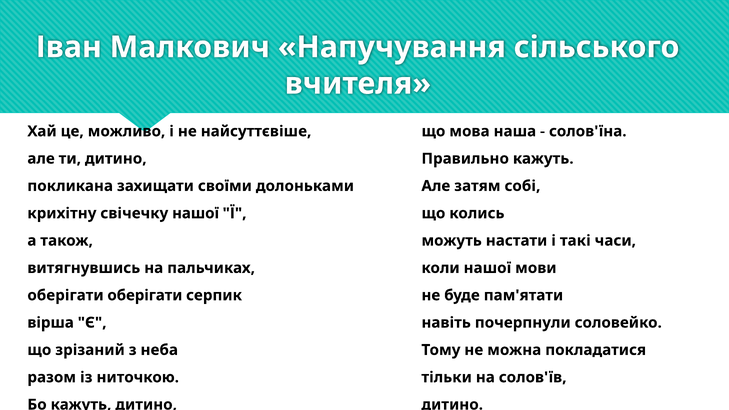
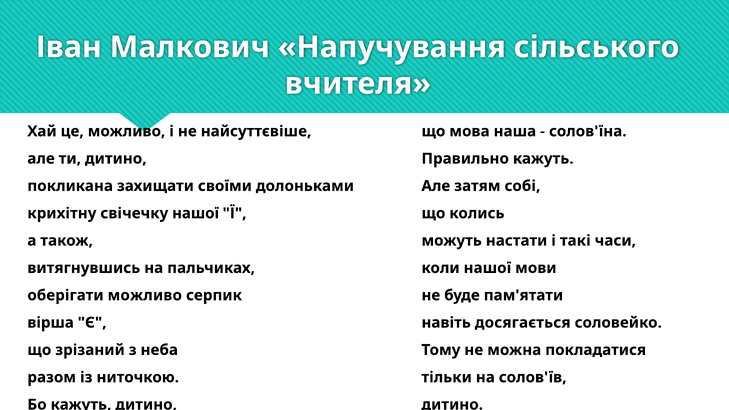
оберігати оберігати: оберігати -> можливо
почерпнули: почерпнули -> досягається
